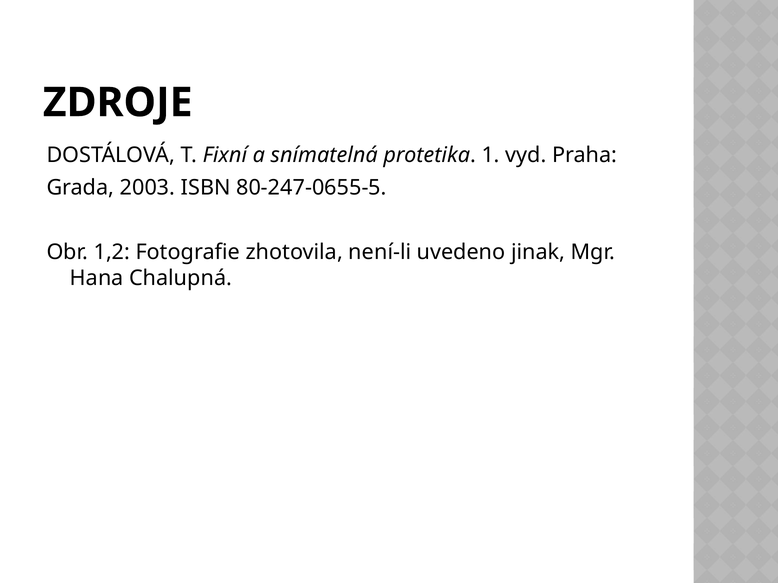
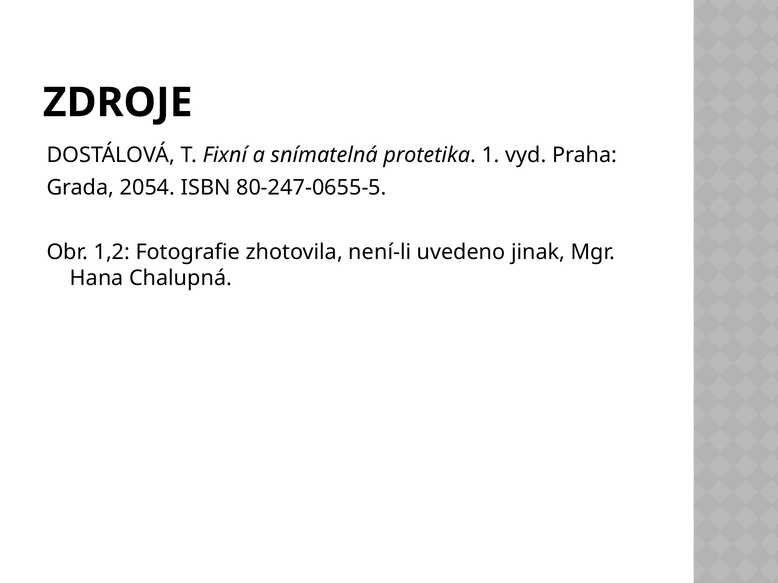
2003: 2003 -> 2054
